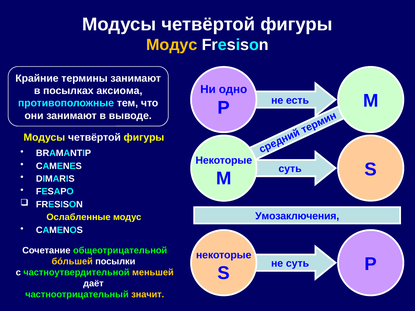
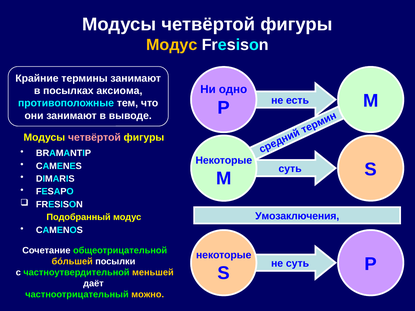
четвёртой at (94, 138) colour: white -> pink
Ослабленные: Ослабленные -> Подобранный
значит: значит -> можно
